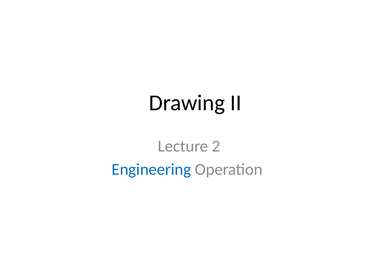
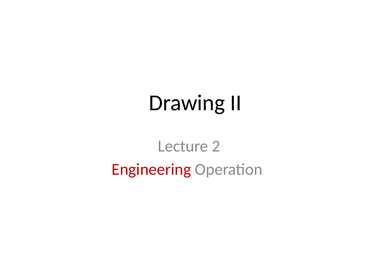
Engineering colour: blue -> red
